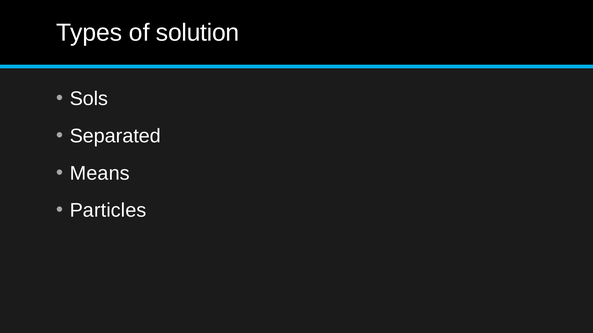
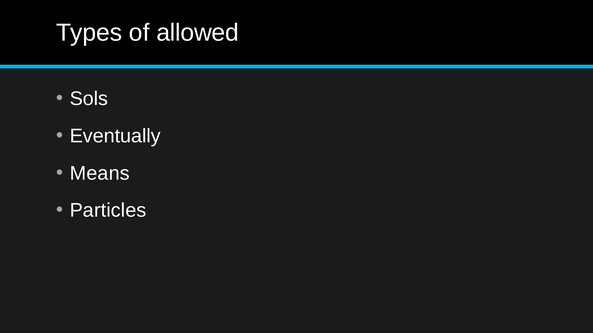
solution: solution -> allowed
Separated: Separated -> Eventually
